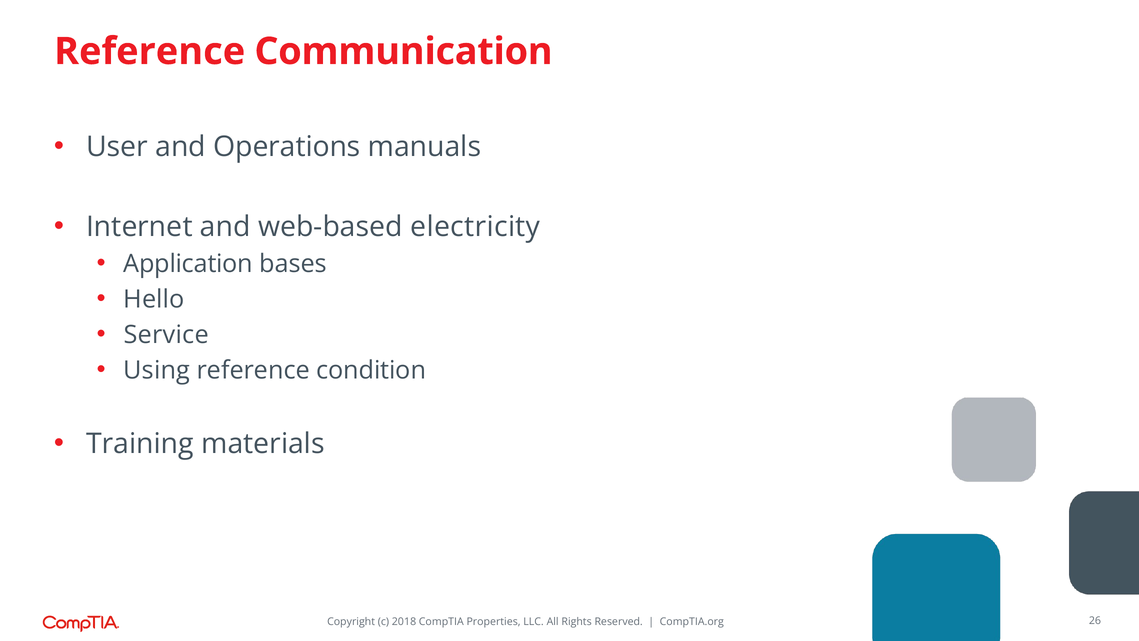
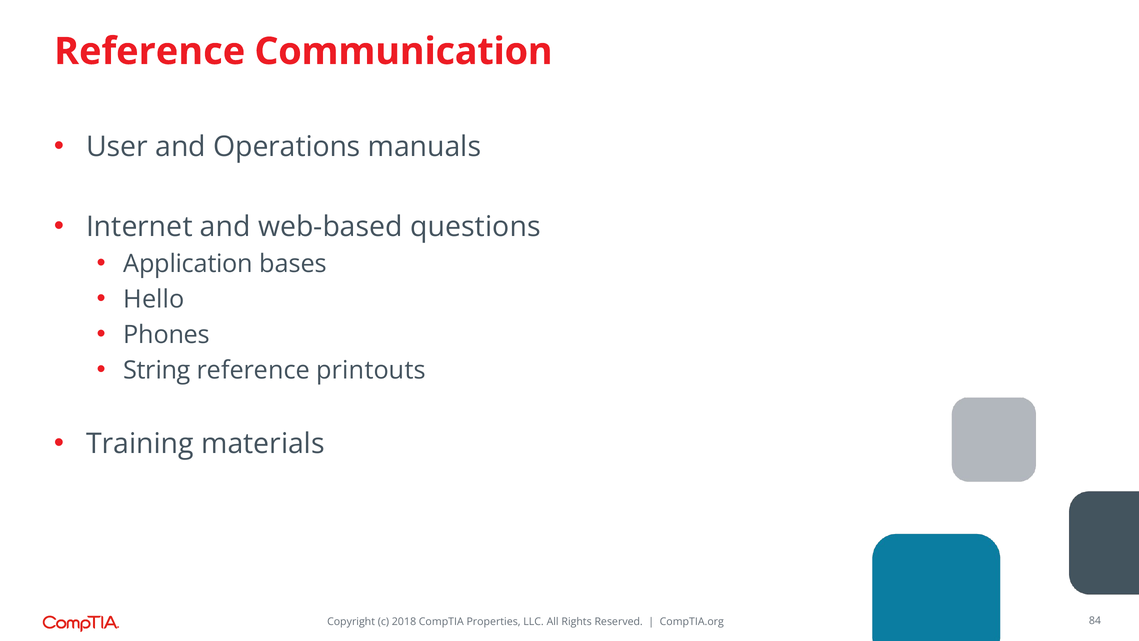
electricity: electricity -> questions
Service: Service -> Phones
Using: Using -> String
condition: condition -> printouts
26: 26 -> 84
